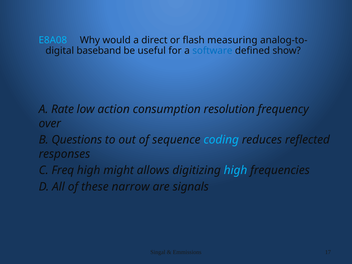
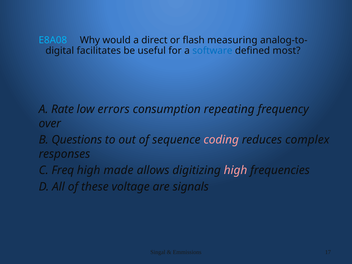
baseband: baseband -> facilitates
show: show -> most
action: action -> errors
resolution: resolution -> repeating
coding colour: light blue -> pink
reflected: reflected -> complex
might: might -> made
high at (236, 170) colour: light blue -> pink
narrow: narrow -> voltage
